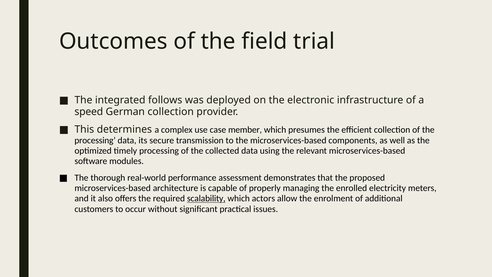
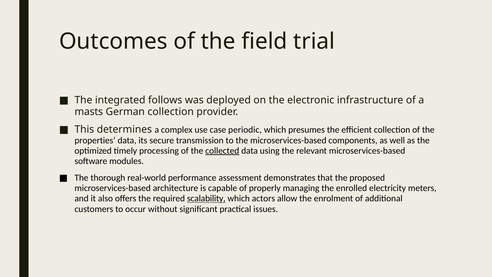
speed: speed -> masts
member: member -> periodic
processing at (95, 140): processing -> properties
collected underline: none -> present
